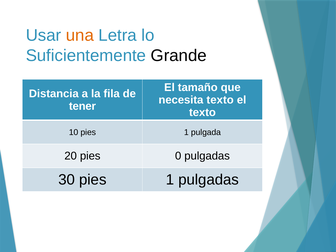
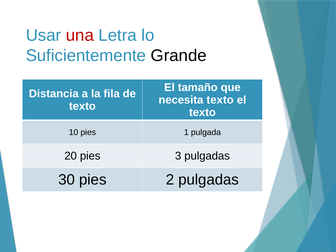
una colour: orange -> red
tener at (82, 106): tener -> texto
0: 0 -> 3
30 pies 1: 1 -> 2
